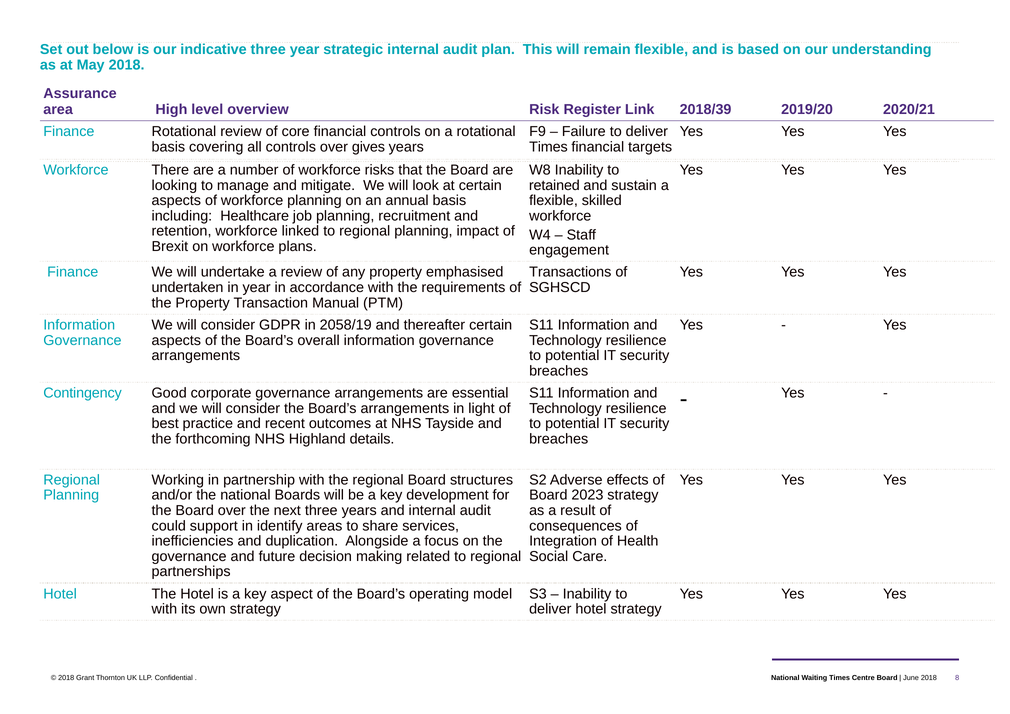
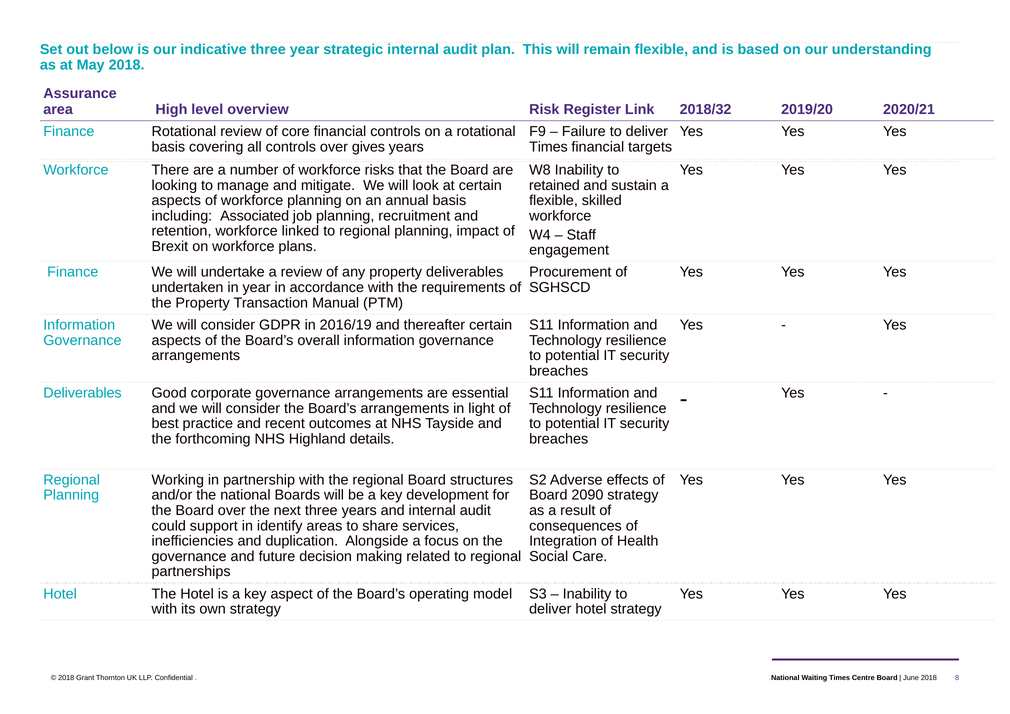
2018/39: 2018/39 -> 2018/32
Healthcare: Healthcare -> Associated
property emphasised: emphasised -> deliverables
Transactions: Transactions -> Procurement
2058/19: 2058/19 -> 2016/19
Contingency at (83, 393): Contingency -> Deliverables
2023: 2023 -> 2090
